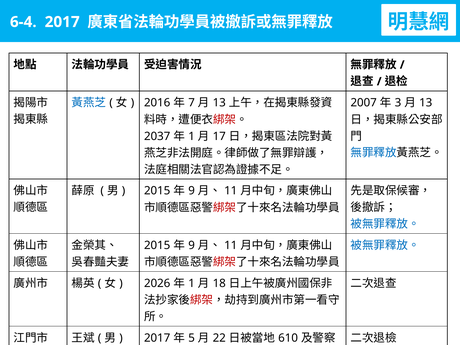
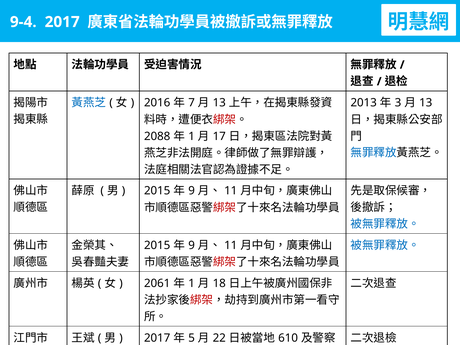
6-4: 6-4 -> 9-4
2007: 2007 -> 2013
2037: 2037 -> 2088
2026: 2026 -> 2061
